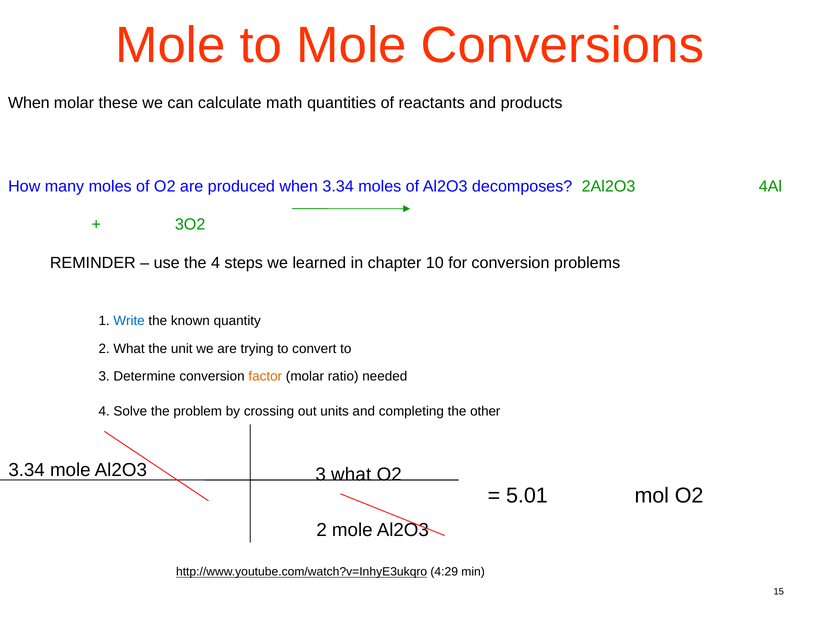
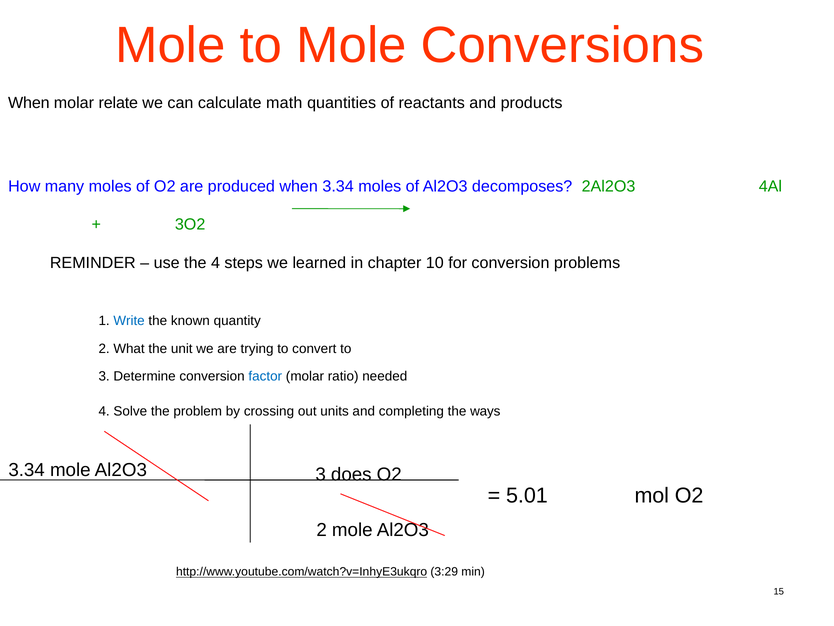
these: these -> relate
factor colour: orange -> blue
other: other -> ways
3 what: what -> does
4:29: 4:29 -> 3:29
